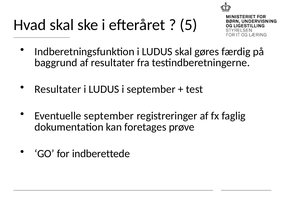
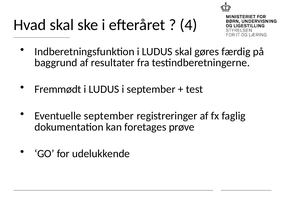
5: 5 -> 4
Resultater at (58, 89): Resultater -> Fremmødt
indberettede: indberettede -> udelukkende
